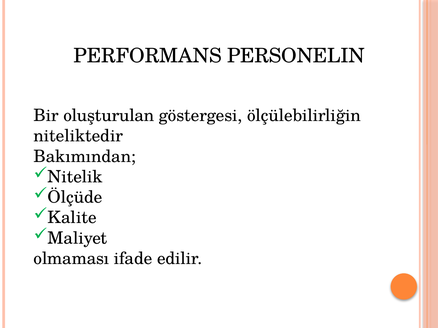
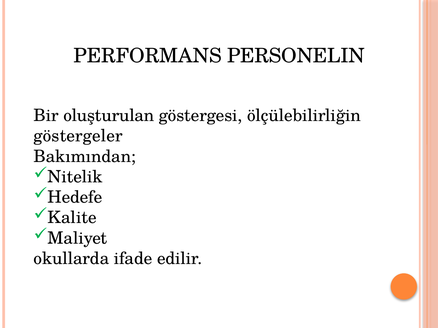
niteliktedir: niteliktedir -> göstergeler
Ölçüde: Ölçüde -> Hedefe
olmaması: olmaması -> okullarda
